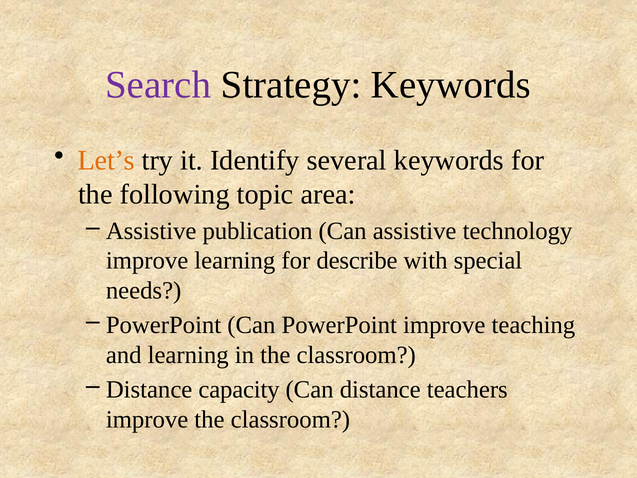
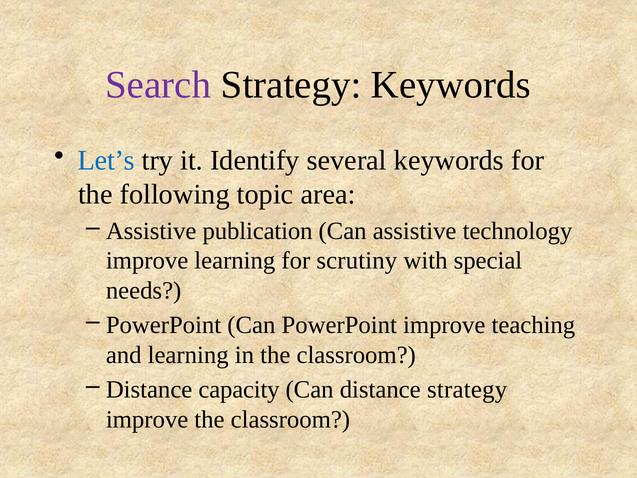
Let’s colour: orange -> blue
describe: describe -> scrutiny
distance teachers: teachers -> strategy
